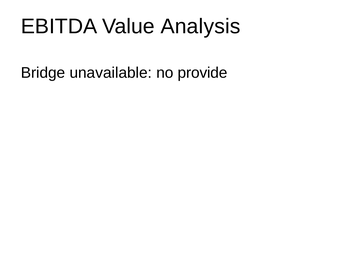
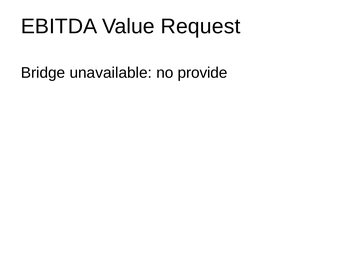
Analysis: Analysis -> Request
